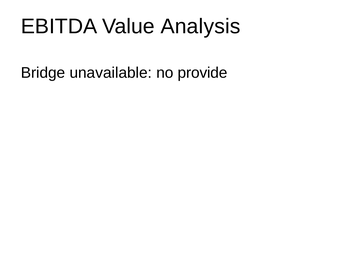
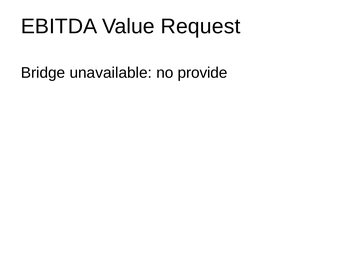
Analysis: Analysis -> Request
